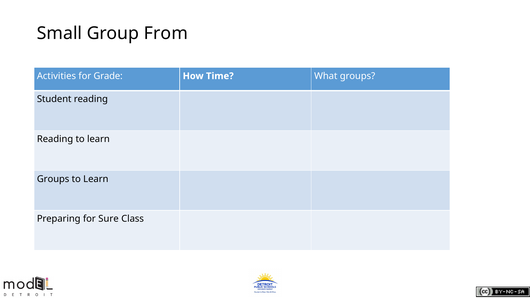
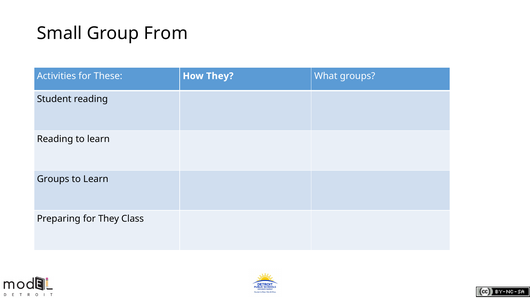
Grade: Grade -> These
How Time: Time -> They
for Sure: Sure -> They
